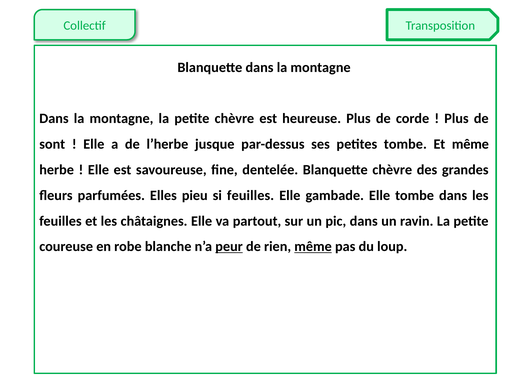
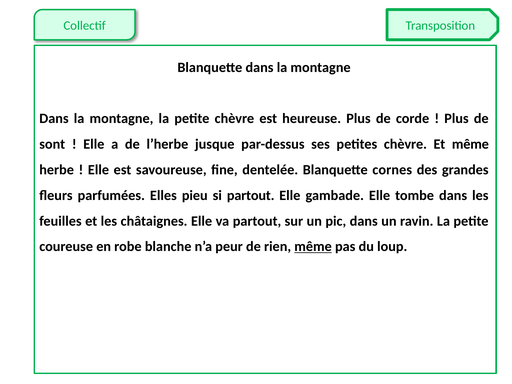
petites tombe: tombe -> chèvre
Blanquette chèvre: chèvre -> cornes
si feuilles: feuilles -> partout
peur underline: present -> none
